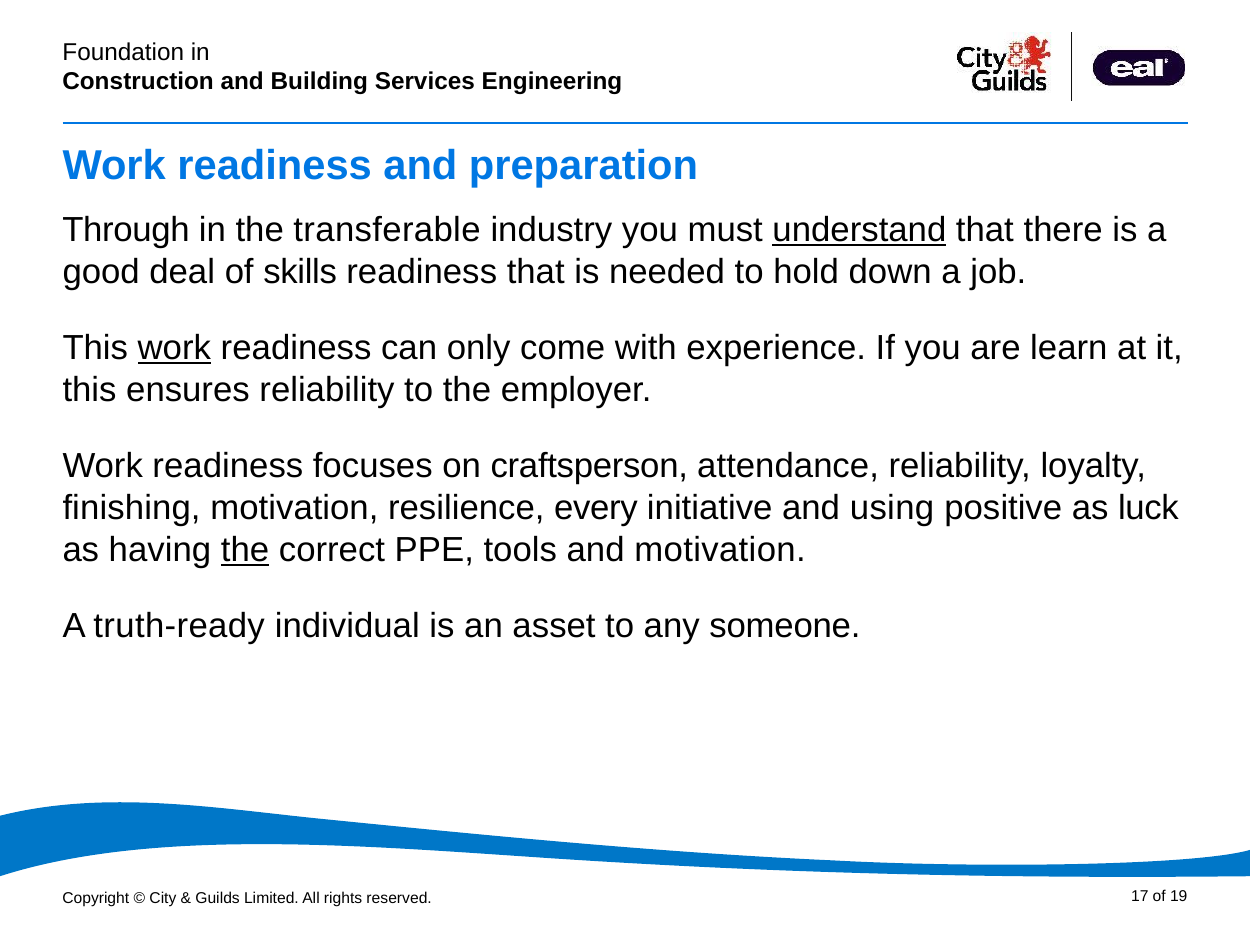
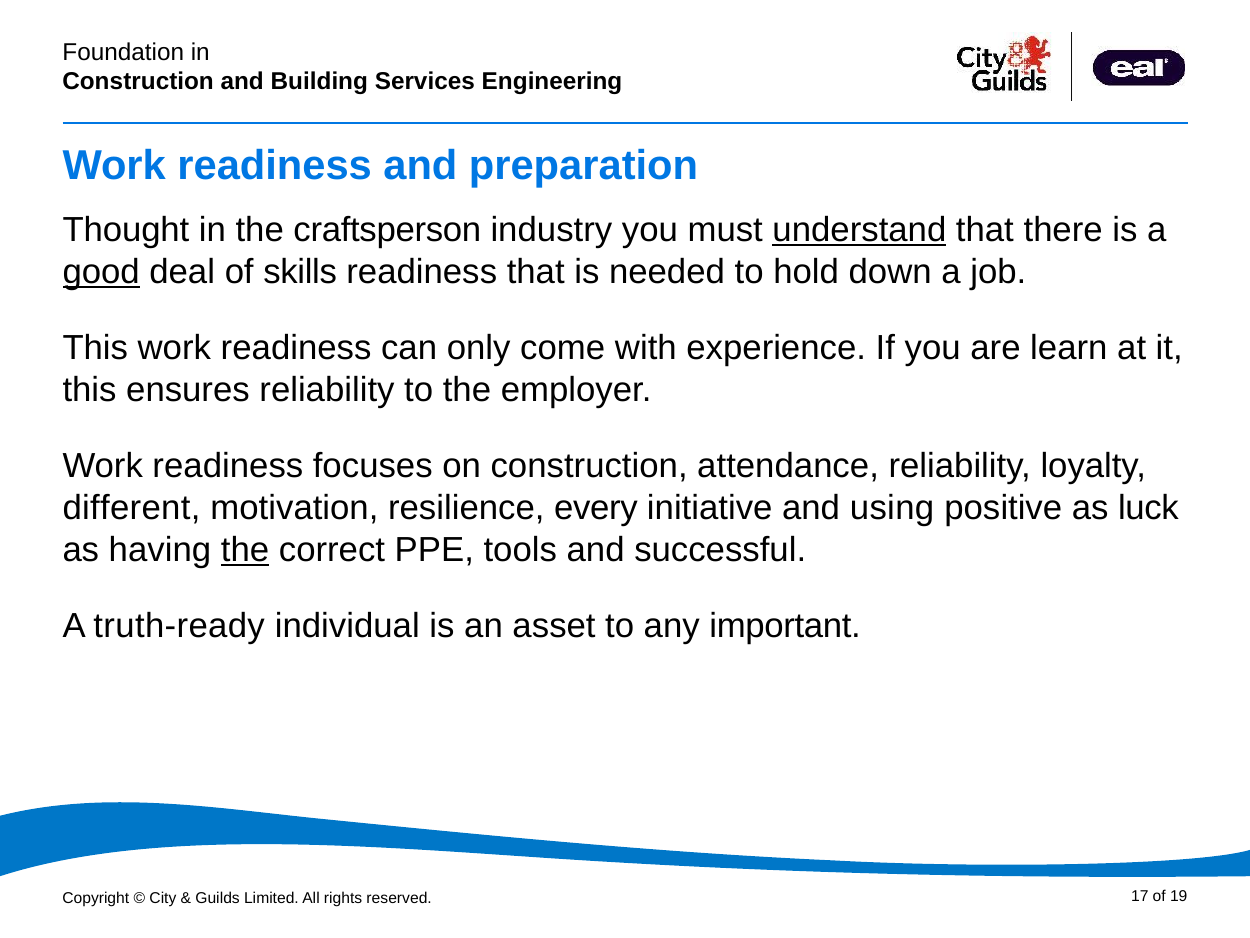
Through: Through -> Thought
transferable: transferable -> craftsperson
good underline: none -> present
work at (174, 348) underline: present -> none
on craftsperson: craftsperson -> construction
finishing: finishing -> different
and motivation: motivation -> successful
someone: someone -> important
